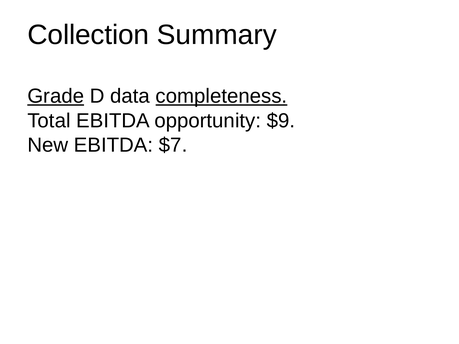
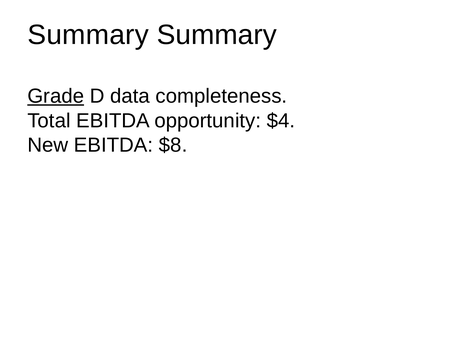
Collection at (88, 35): Collection -> Summary
completeness underline: present -> none
$9: $9 -> $4
$7: $7 -> $8
